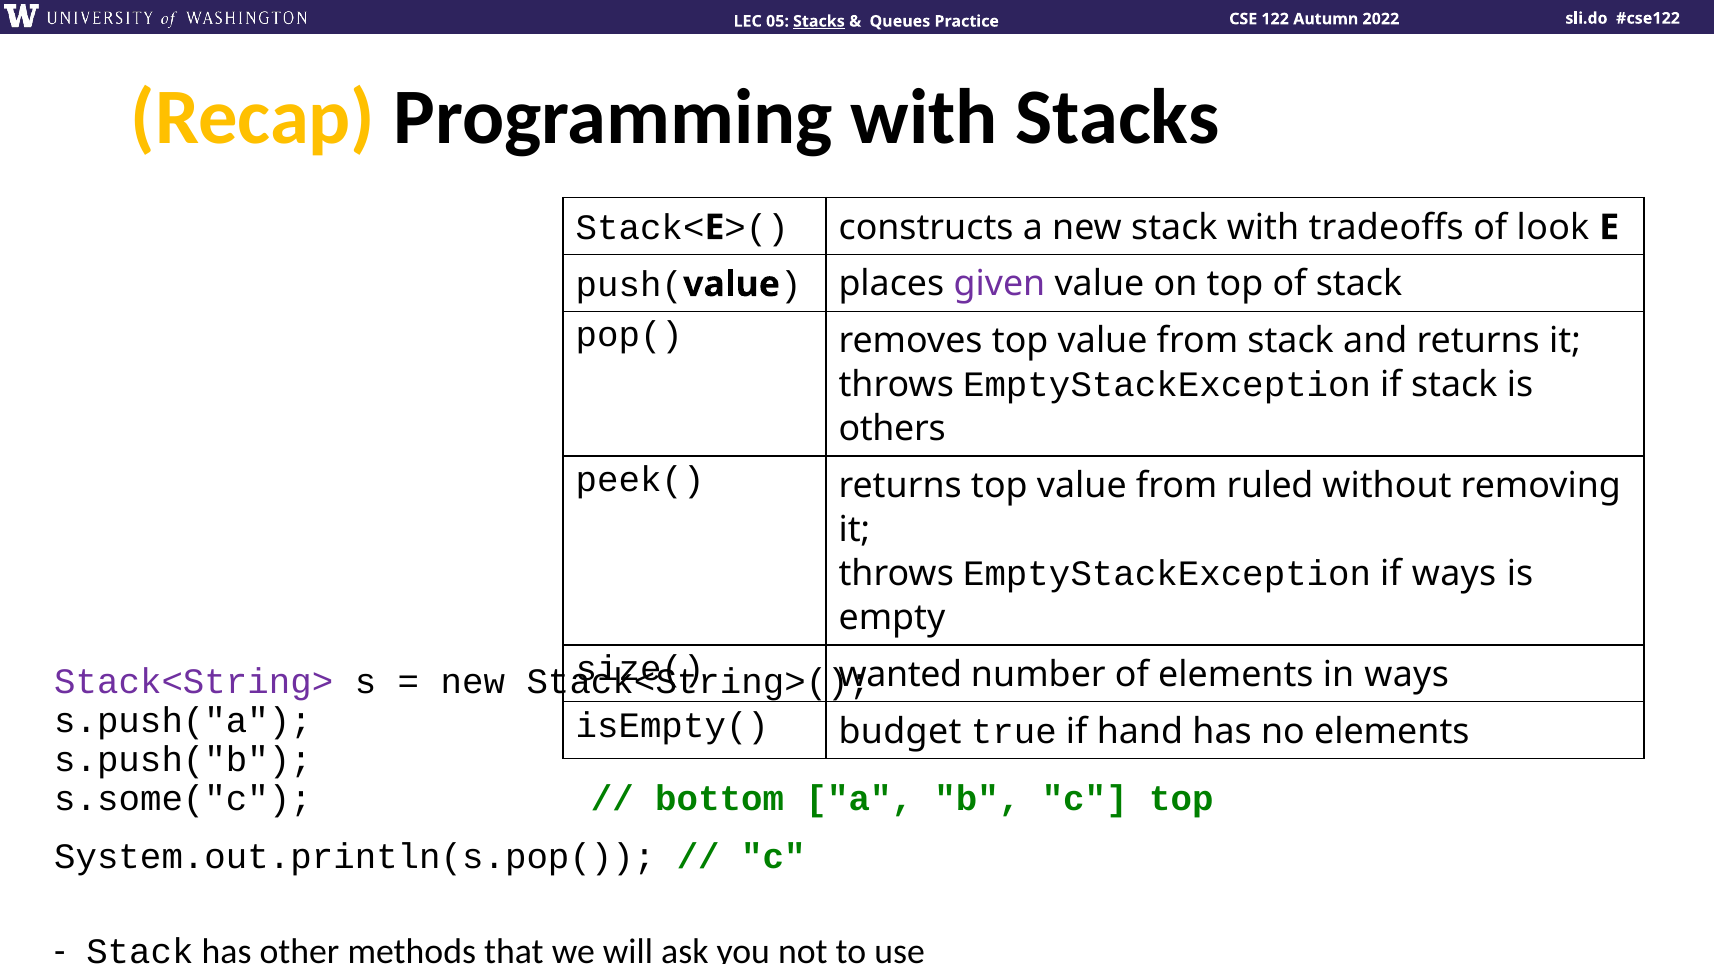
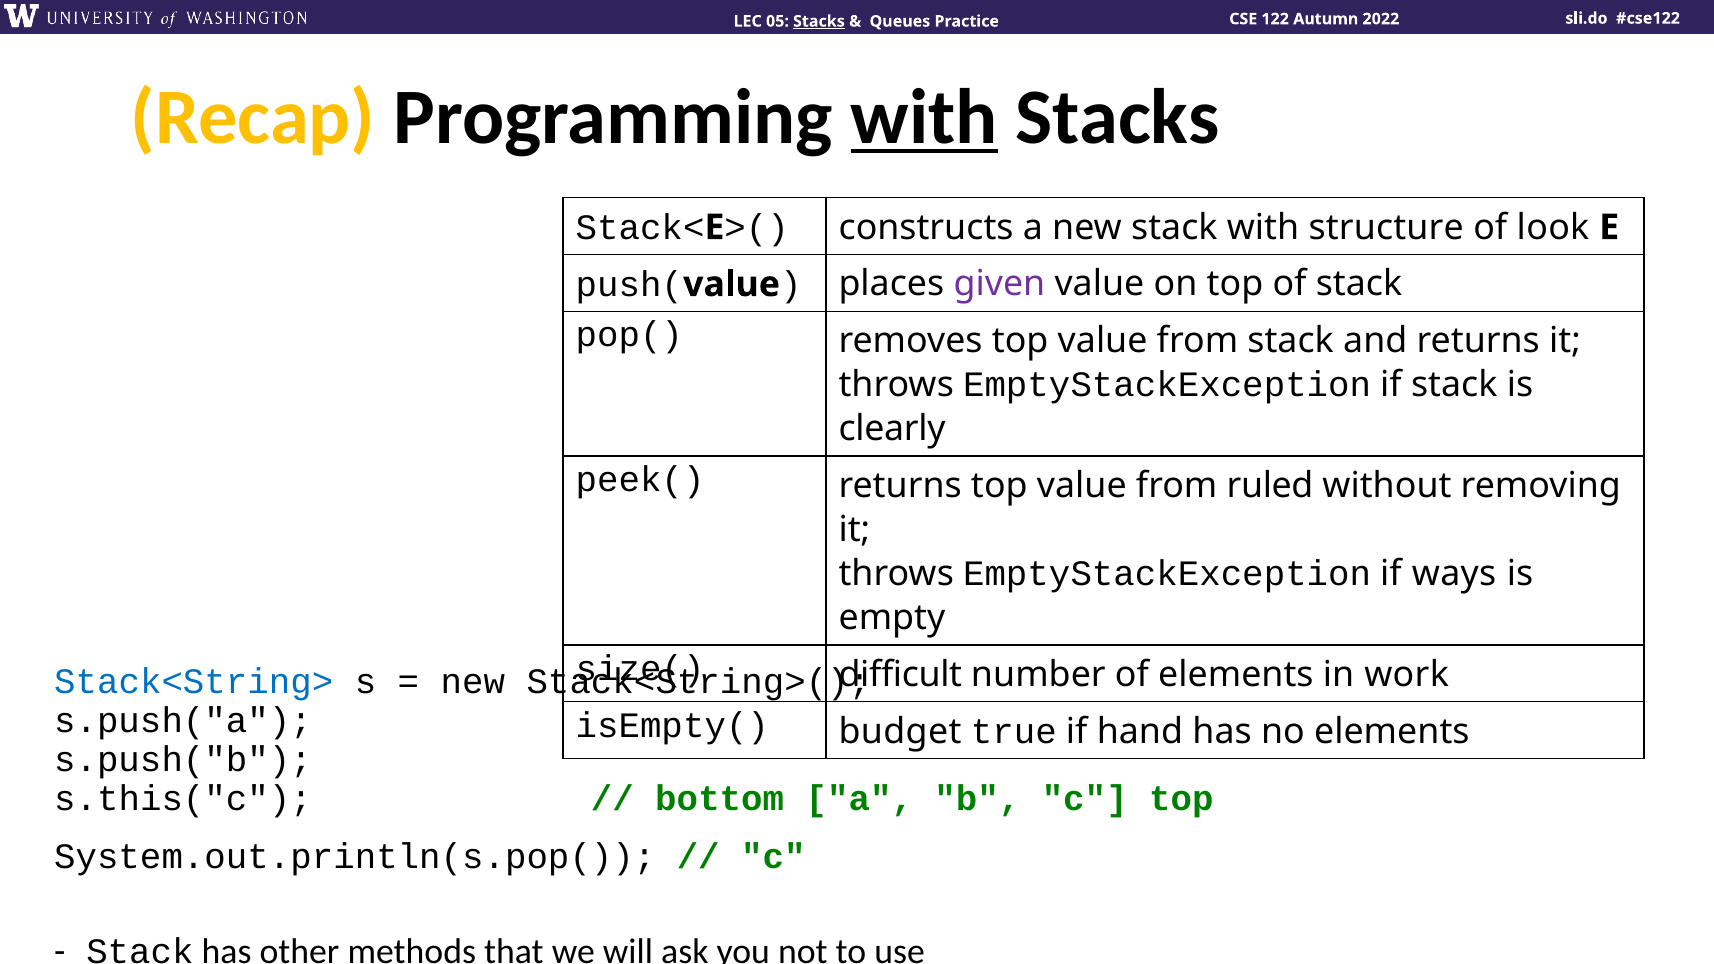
with at (924, 117) underline: none -> present
tradeoffs: tradeoffs -> structure
others: others -> clearly
wanted: wanted -> difficult
in ways: ways -> work
Stack<String> colour: purple -> blue
s.some("c: s.some("c -> s.this("c
